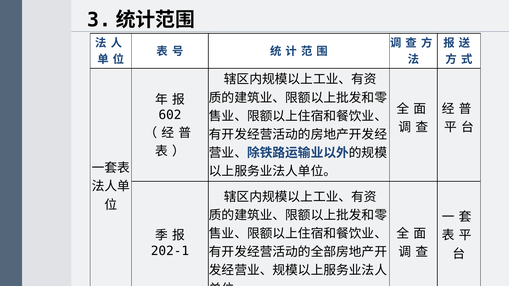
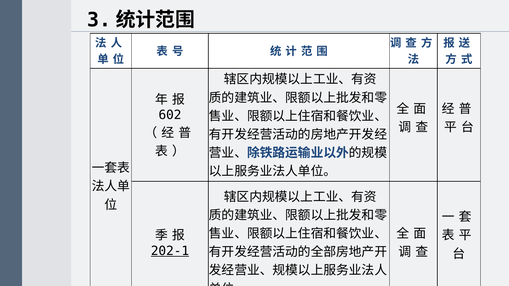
202-1 underline: none -> present
